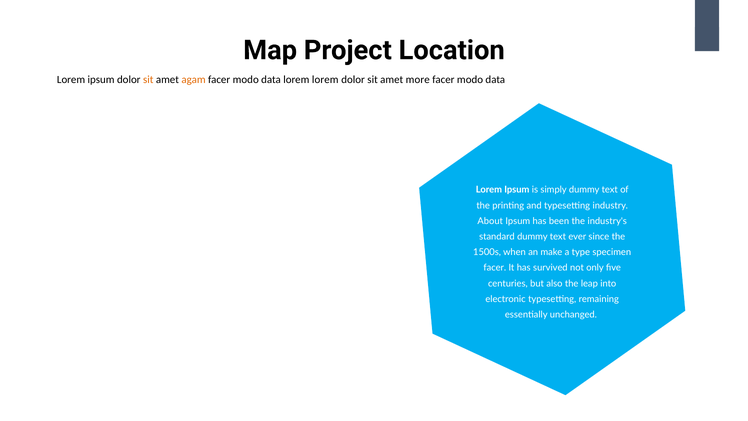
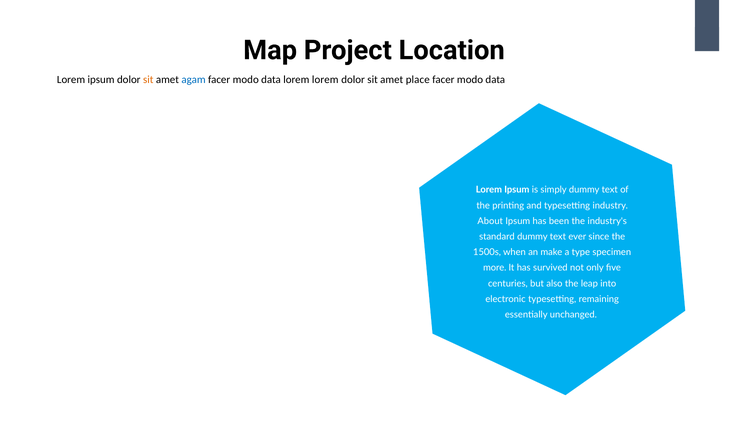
agam colour: orange -> blue
more: more -> place
facer at (495, 268): facer -> more
